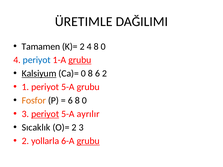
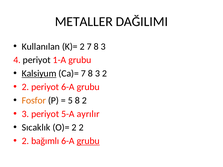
ÜRETIMLE: ÜRETIMLE -> METALLER
Tamamen: Tamamen -> Kullanılan
2 4: 4 -> 7
0 at (103, 47): 0 -> 3
periyot at (37, 60) colour: blue -> black
grubu at (80, 60) underline: present -> none
Ca)= 0: 0 -> 7
6 at (97, 74): 6 -> 3
1 at (25, 87): 1 -> 2
5-A at (68, 87): 5-A -> 6-A
6 at (70, 101): 6 -> 5
0 at (84, 101): 0 -> 2
periyot at (45, 114) underline: present -> none
2 3: 3 -> 2
yollarla: yollarla -> bağımlı
